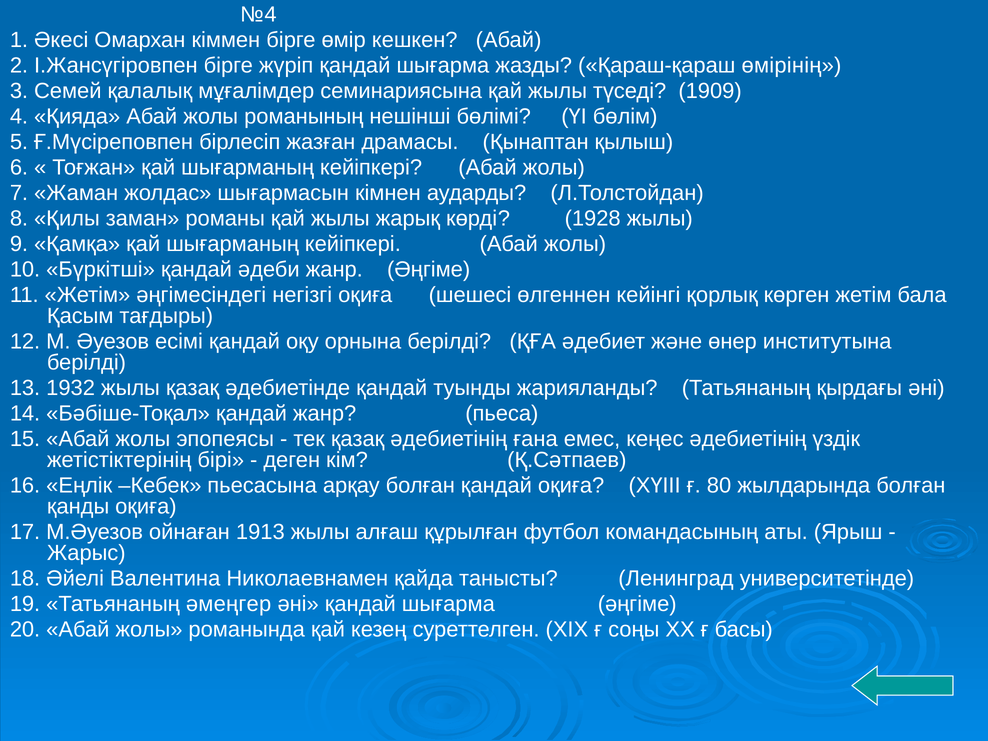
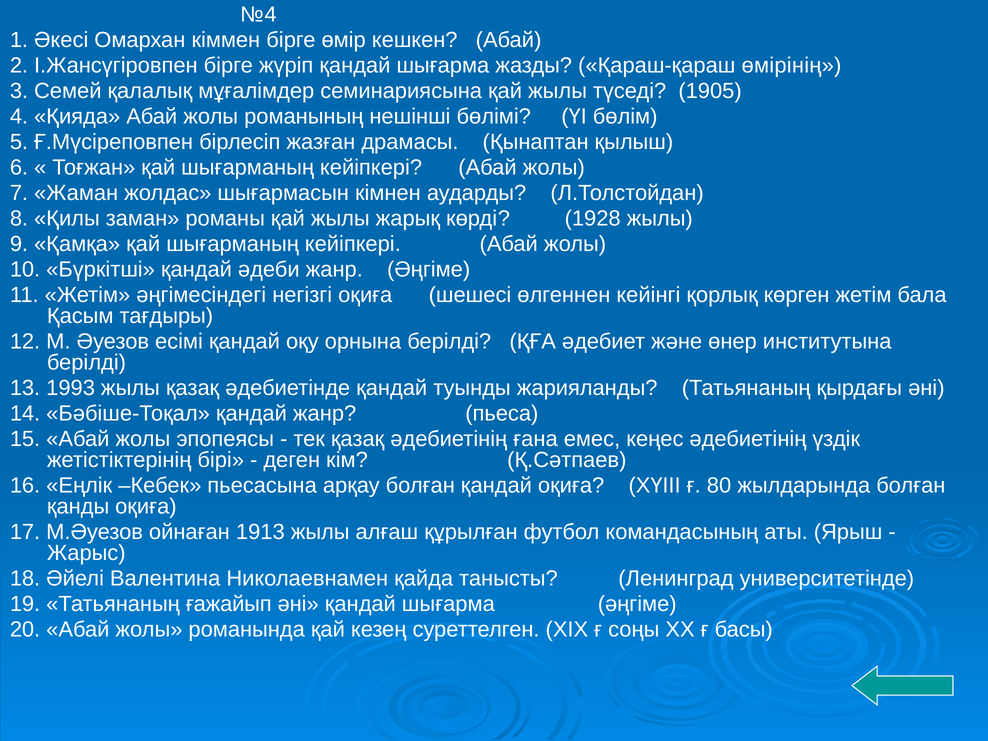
1909: 1909 -> 1905
1932: 1932 -> 1993
әмеңгер: әмеңгер -> ғажайып
